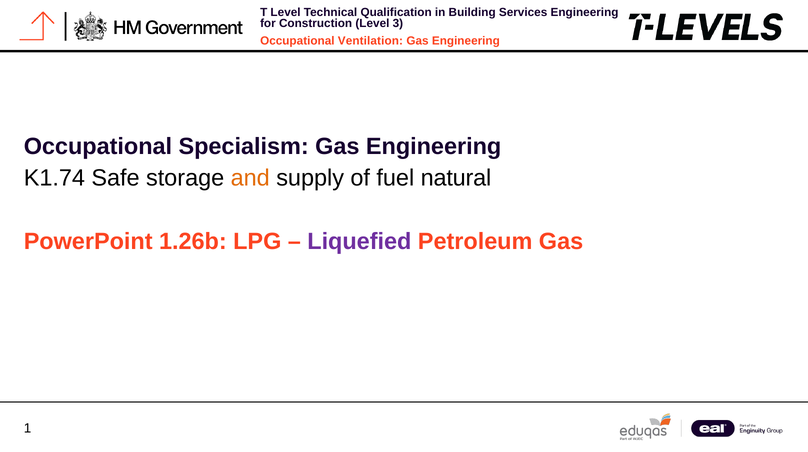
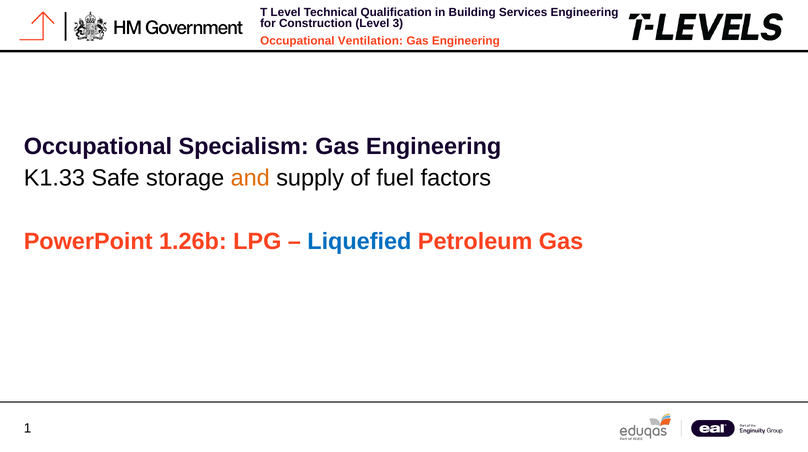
K1.74: K1.74 -> K1.33
natural: natural -> factors
Liquefied colour: purple -> blue
